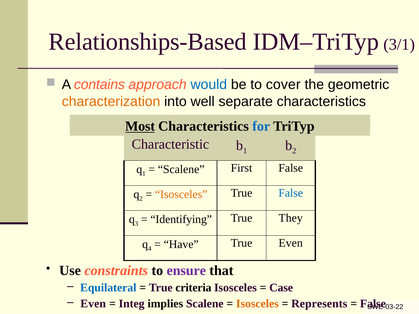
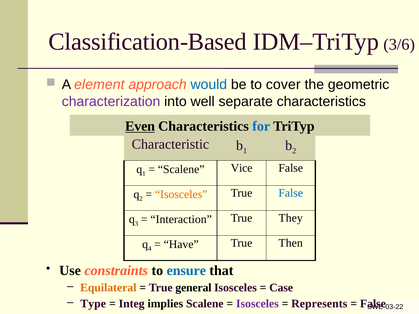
Relationships-Based: Relationships-Based -> Classification-Based
3/1: 3/1 -> 3/6
contains: contains -> element
characterization colour: orange -> purple
Most: Most -> Even
First: First -> Vice
Identifying: Identifying -> Interaction
True Even: Even -> Then
ensure colour: purple -> blue
Equilateral colour: blue -> orange
criteria: criteria -> general
Even at (93, 304): Even -> Type
Isosceles at (257, 304) colour: orange -> purple
